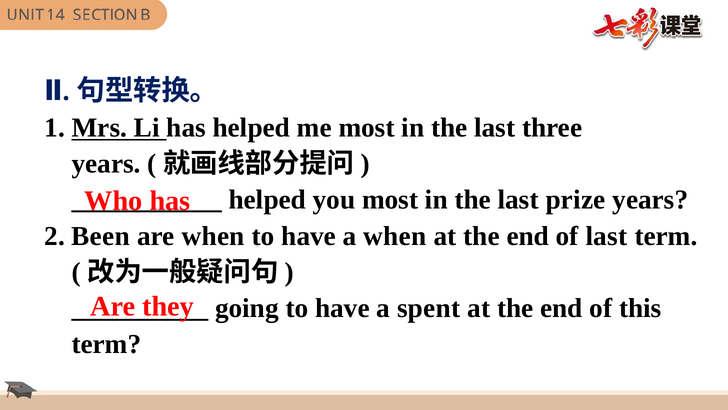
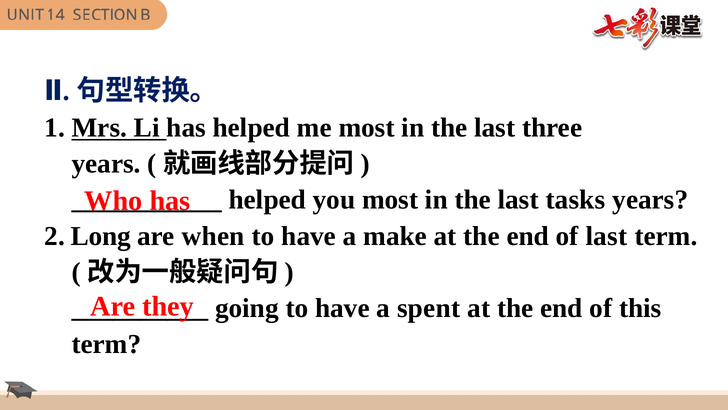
prize: prize -> tasks
Been: Been -> Long
a when: when -> make
